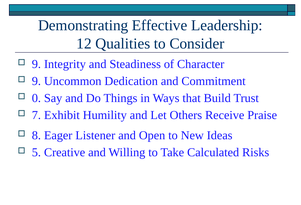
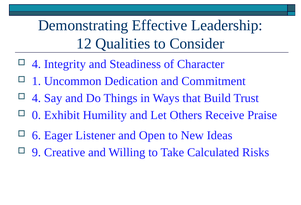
9 at (36, 64): 9 -> 4
9 at (36, 81): 9 -> 1
0 at (36, 98): 0 -> 4
7: 7 -> 0
8: 8 -> 6
5: 5 -> 9
